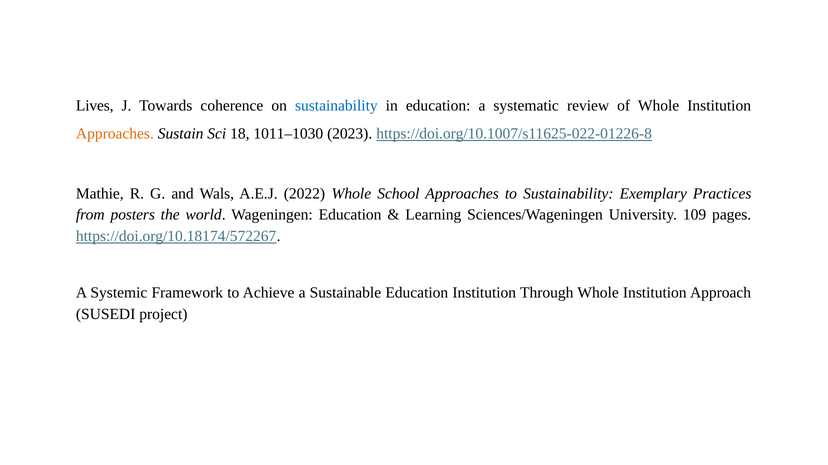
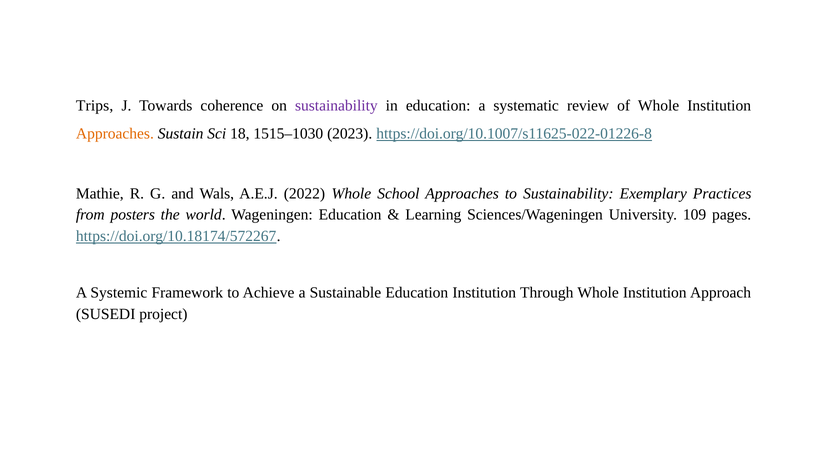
Lives: Lives -> Trips
sustainability at (336, 106) colour: blue -> purple
1011–1030: 1011–1030 -> 1515–1030
